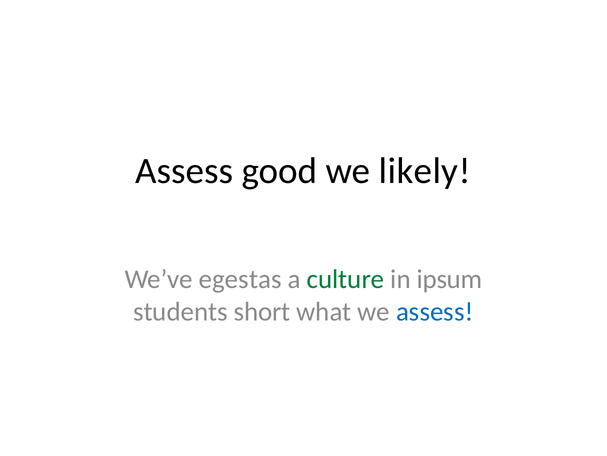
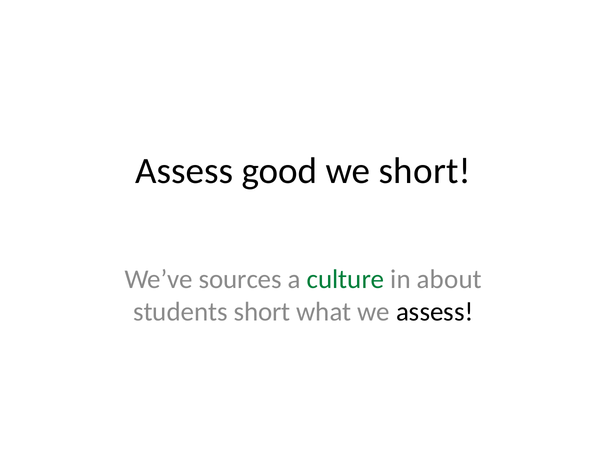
we likely: likely -> short
egestas: egestas -> sources
ipsum: ipsum -> about
assess at (435, 311) colour: blue -> black
